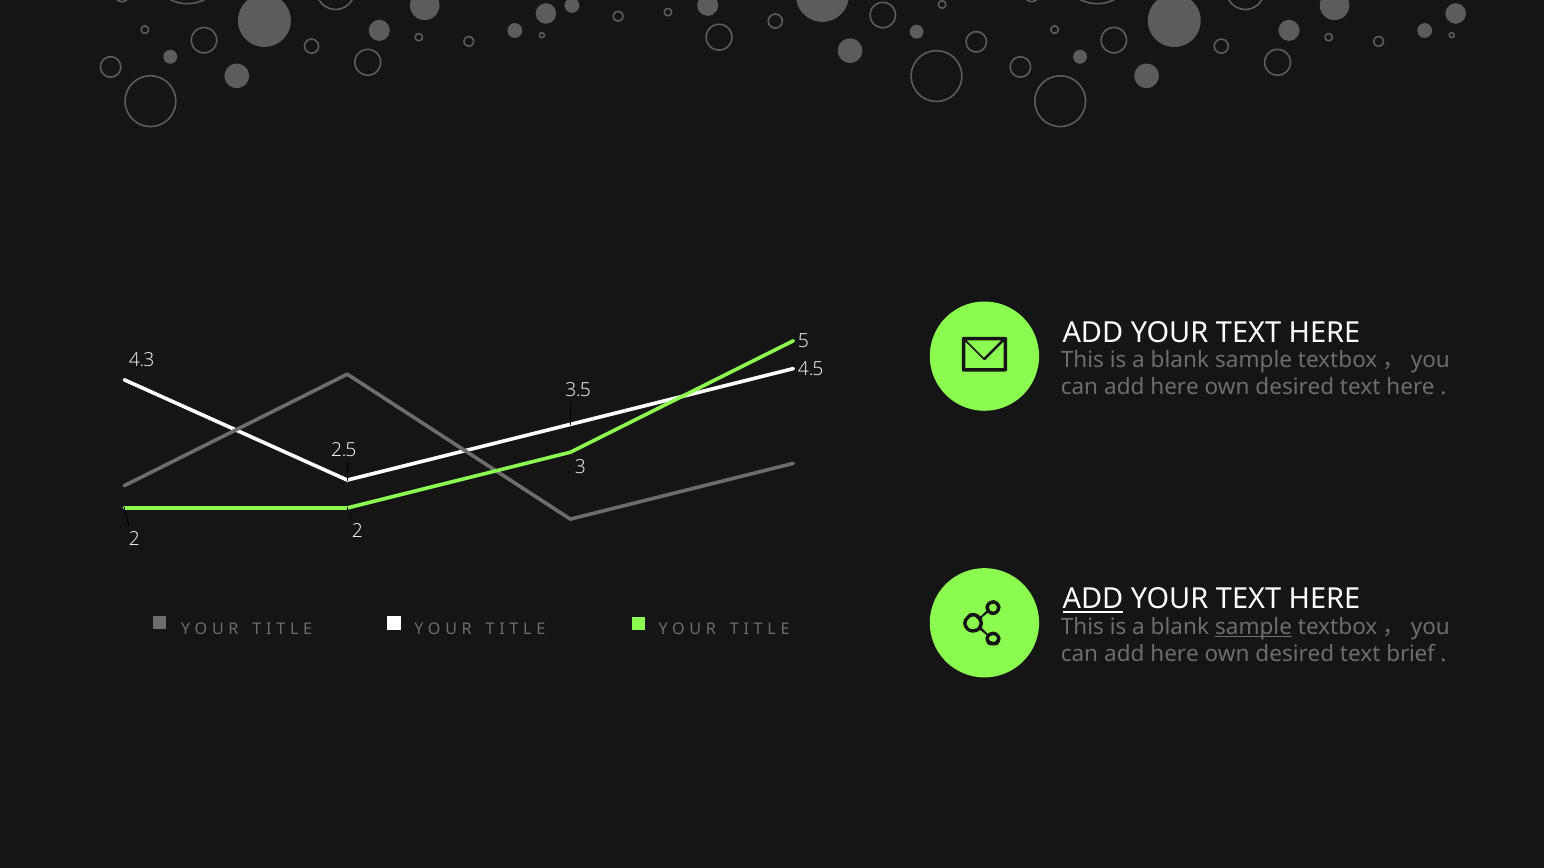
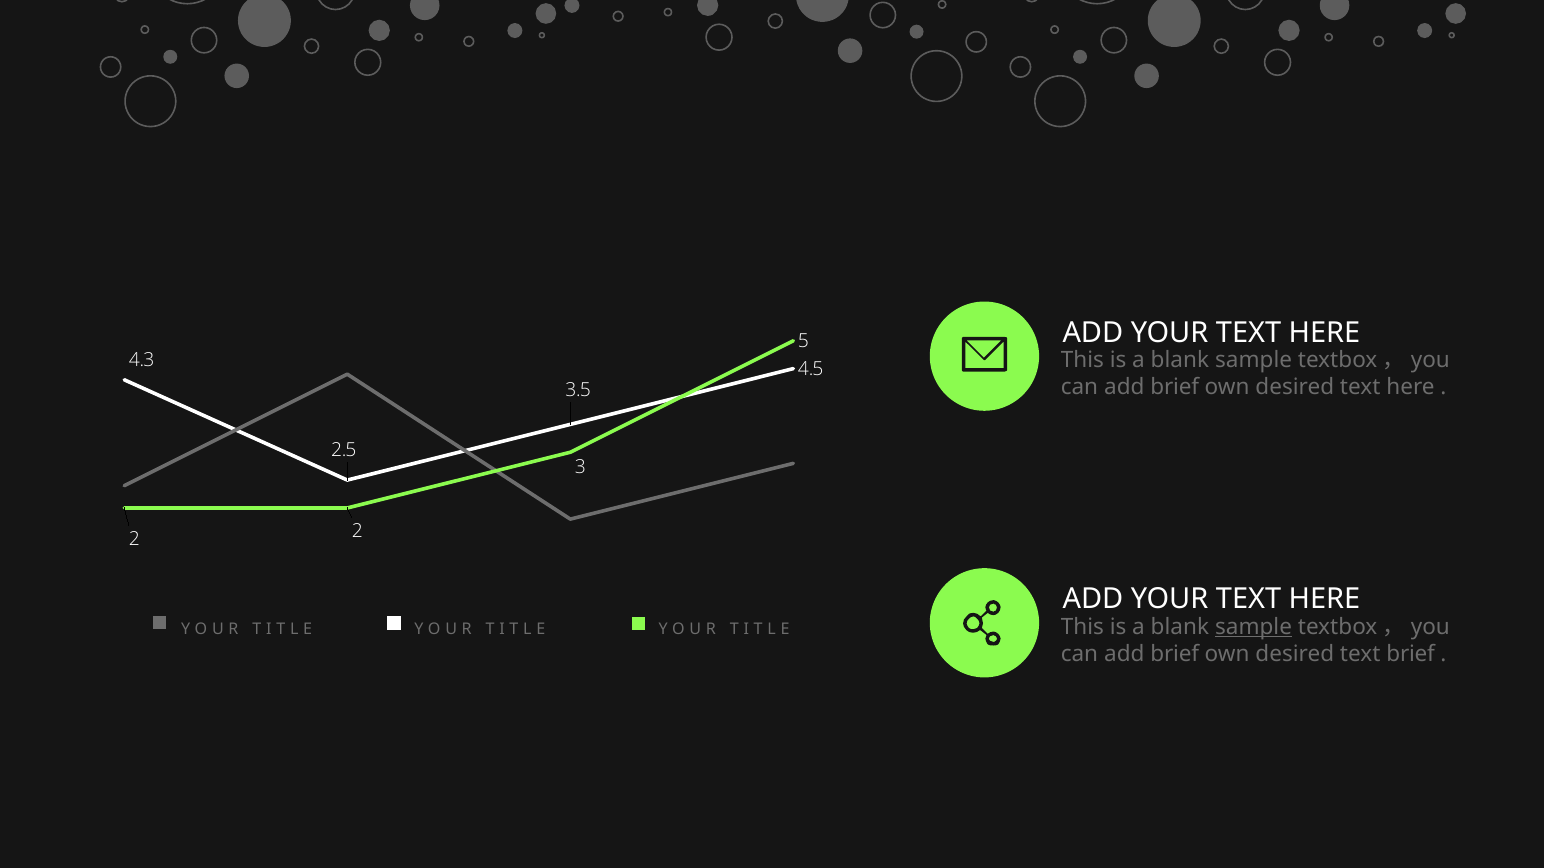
here at (1175, 388): here -> brief
ADD at (1093, 600) underline: present -> none
here at (1175, 654): here -> brief
